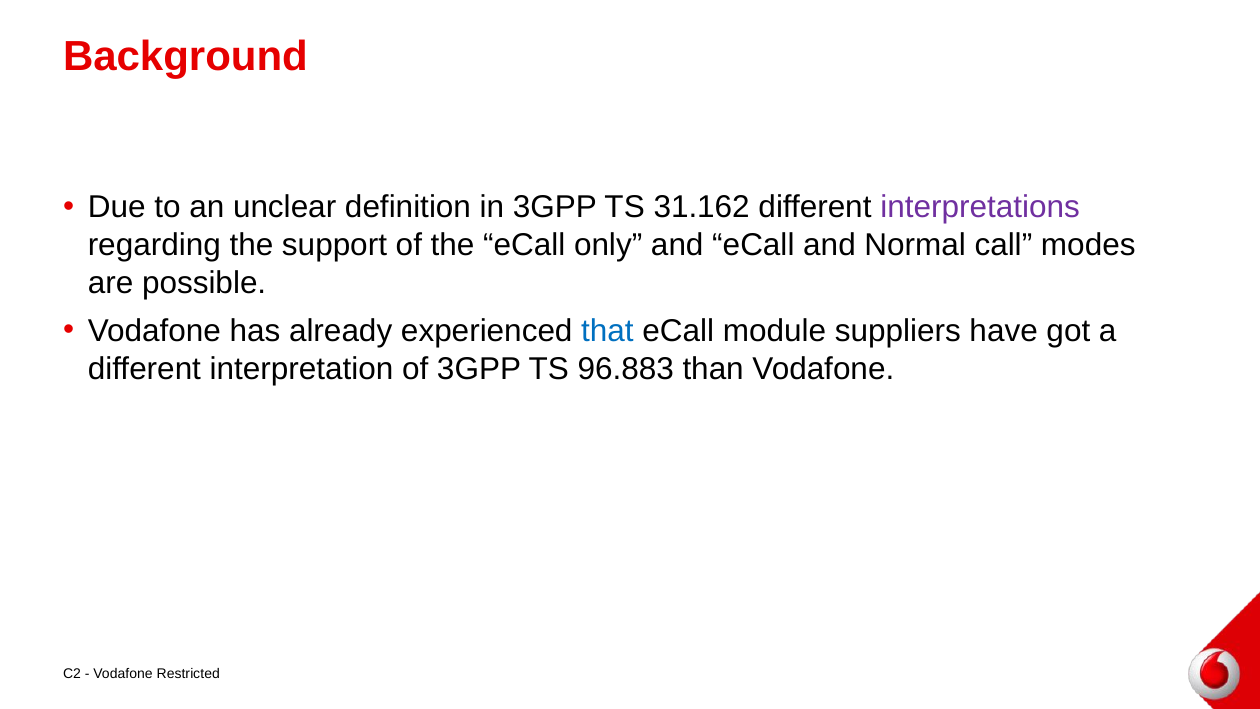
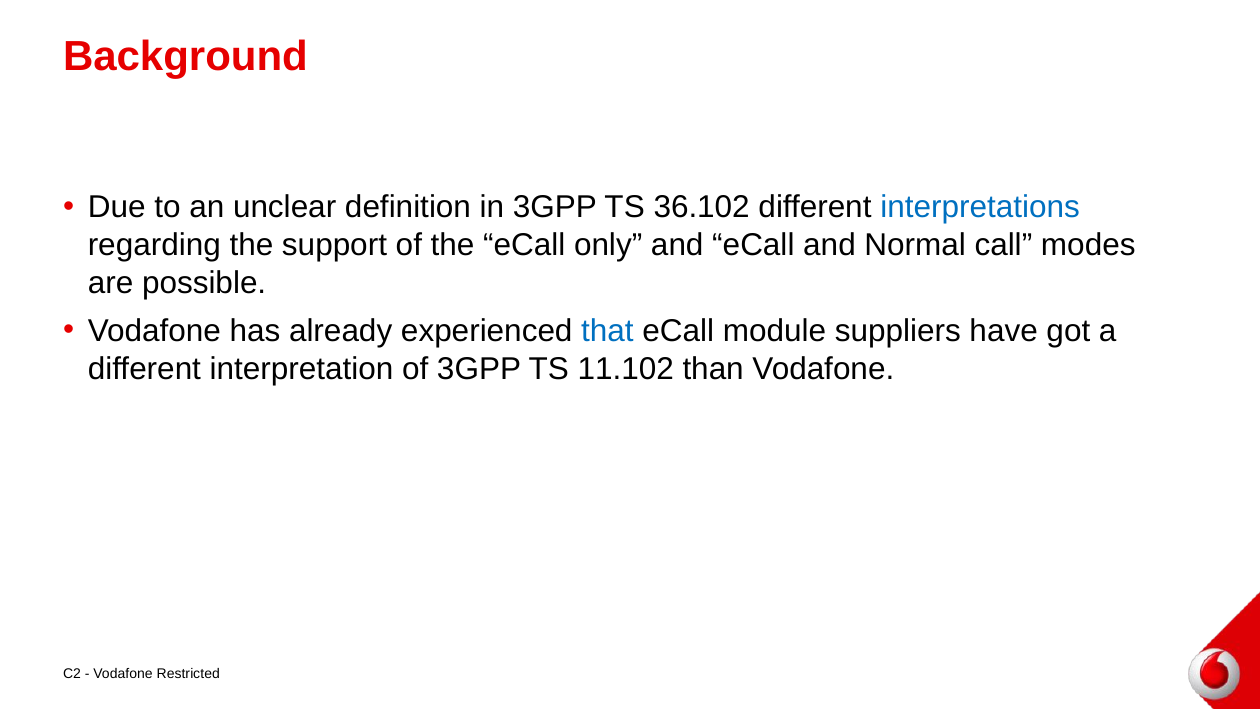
31.162: 31.162 -> 36.102
interpretations colour: purple -> blue
96.883: 96.883 -> 11.102
